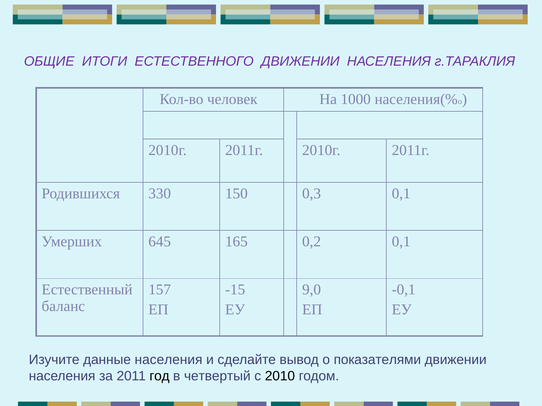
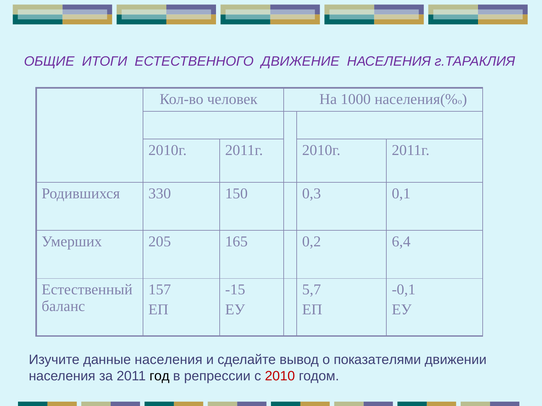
ЕСТЕСТВЕННОГО ДВИЖЕНИИ: ДВИЖЕНИИ -> ДВИЖЕНИЕ
645: 645 -> 205
0,2 0,1: 0,1 -> 6,4
9,0: 9,0 -> 5,7
четвертый: четвертый -> репрессии
2010 colour: black -> red
